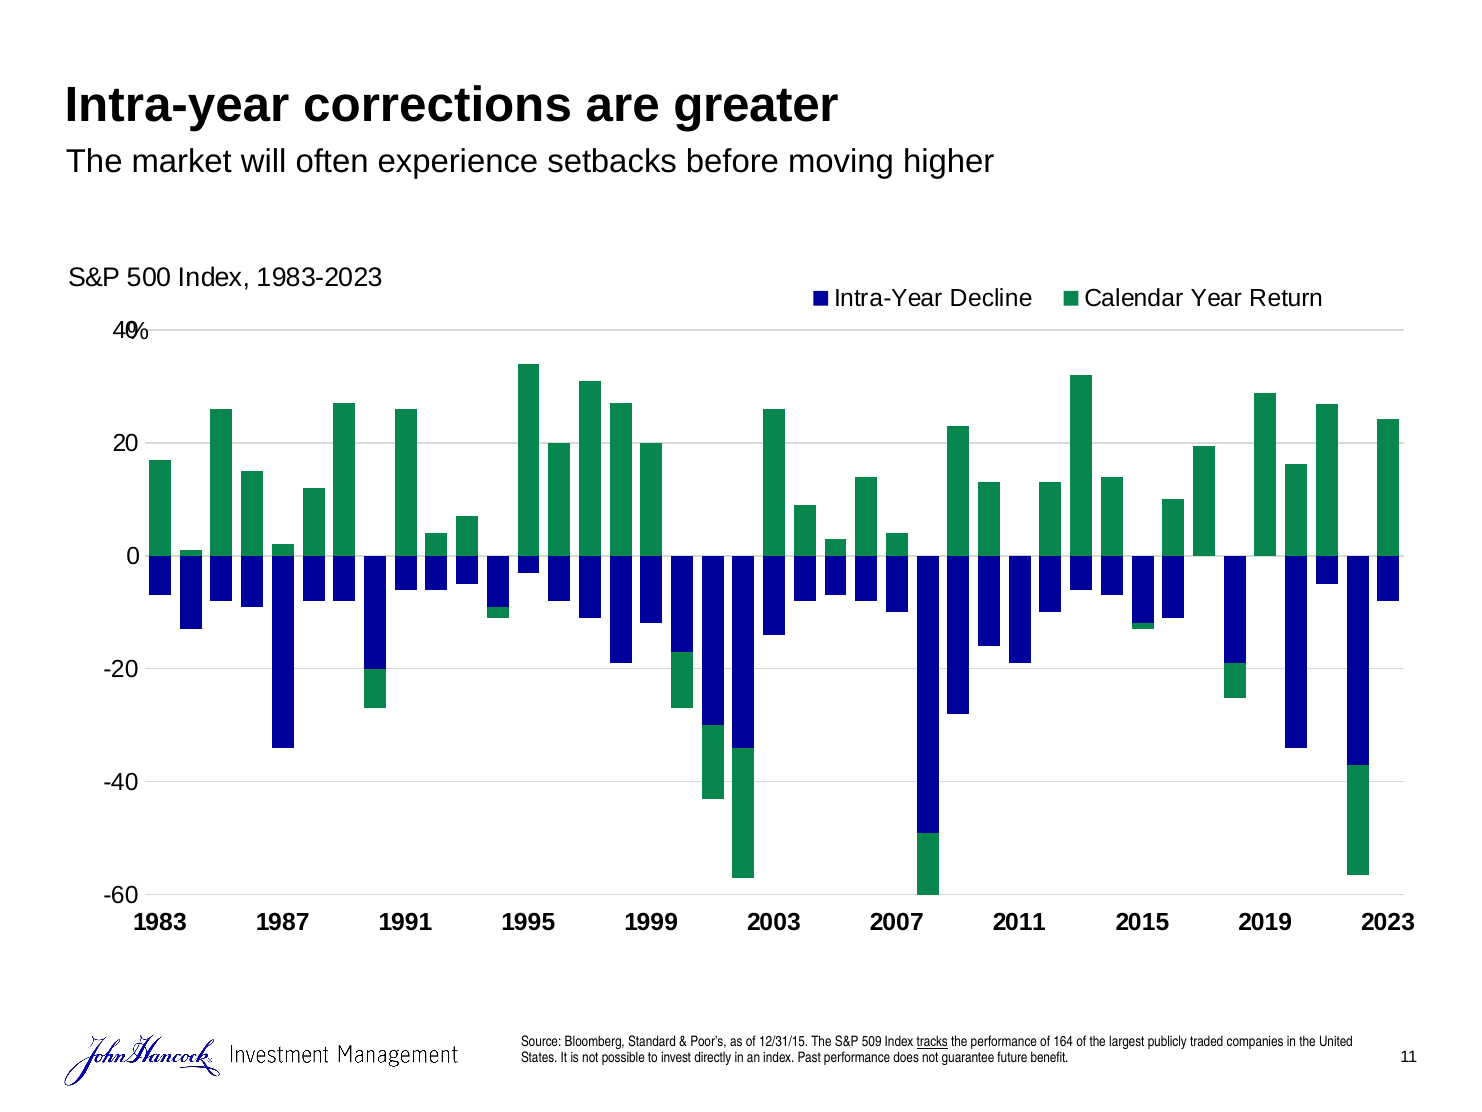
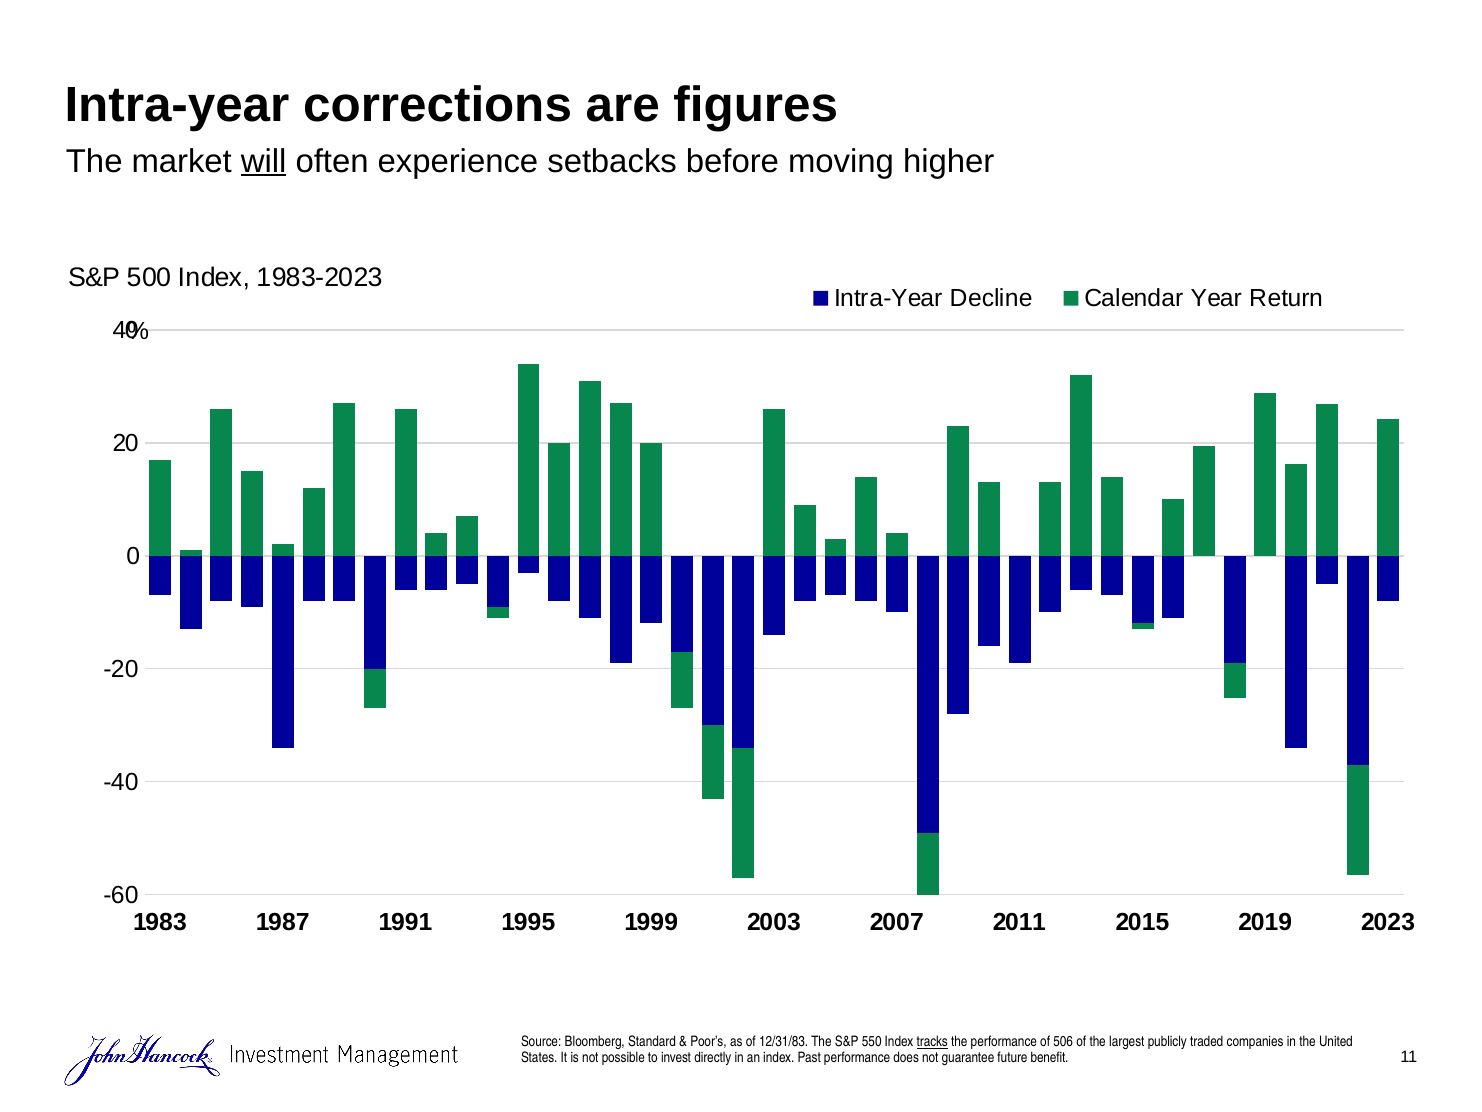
greater: greater -> figures
will underline: none -> present
12/31/15: 12/31/15 -> 12/31/83
509: 509 -> 550
164: 164 -> 506
